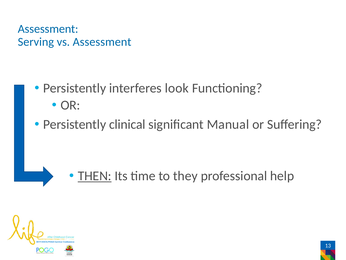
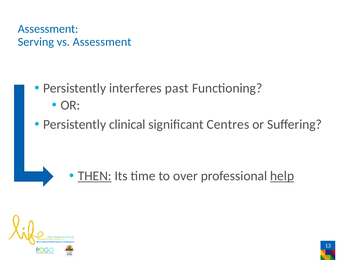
look: look -> past
Manual: Manual -> Centres
they: they -> over
help underline: none -> present
